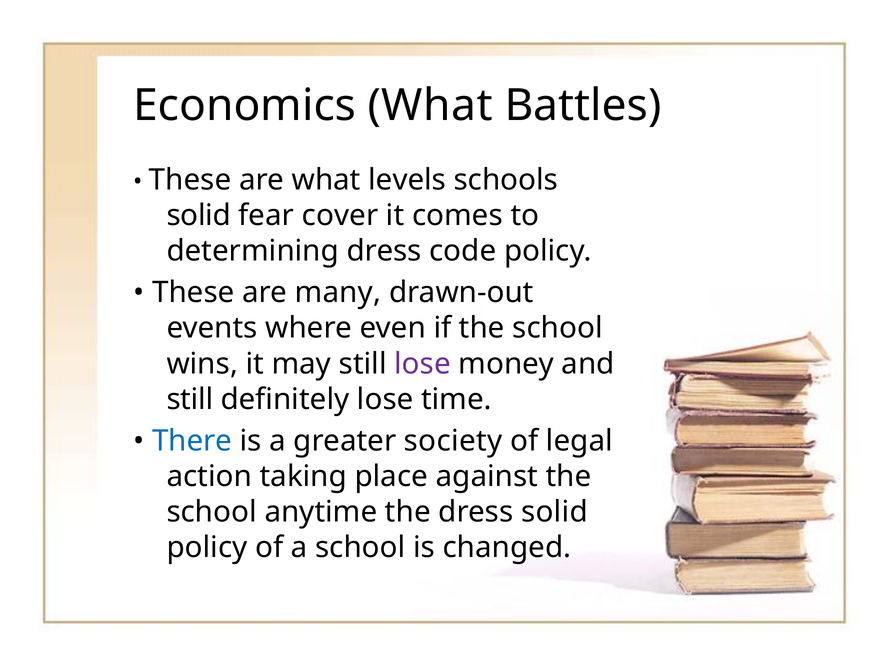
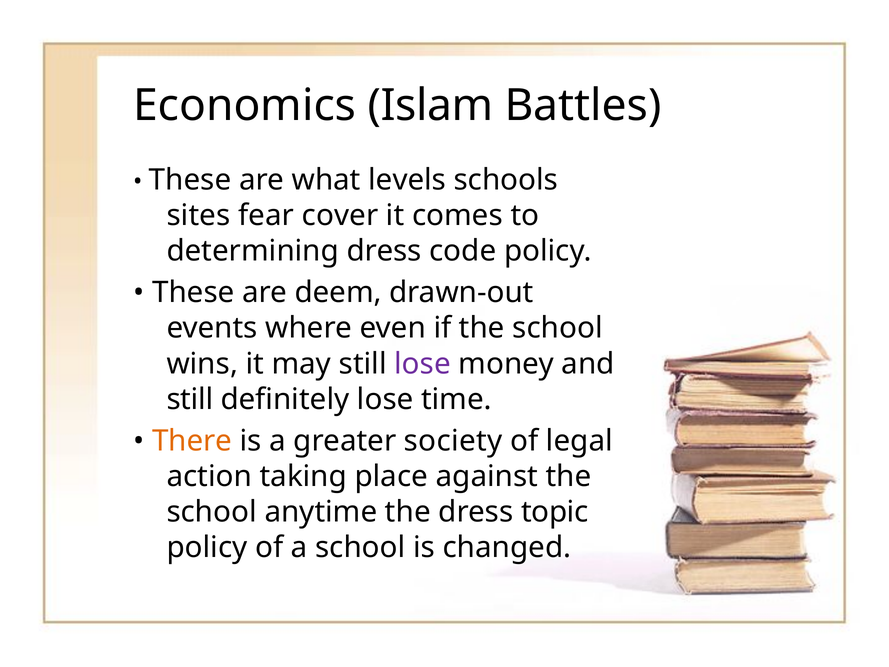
Economics What: What -> Islam
solid at (199, 215): solid -> sites
many: many -> deem
There colour: blue -> orange
dress solid: solid -> topic
